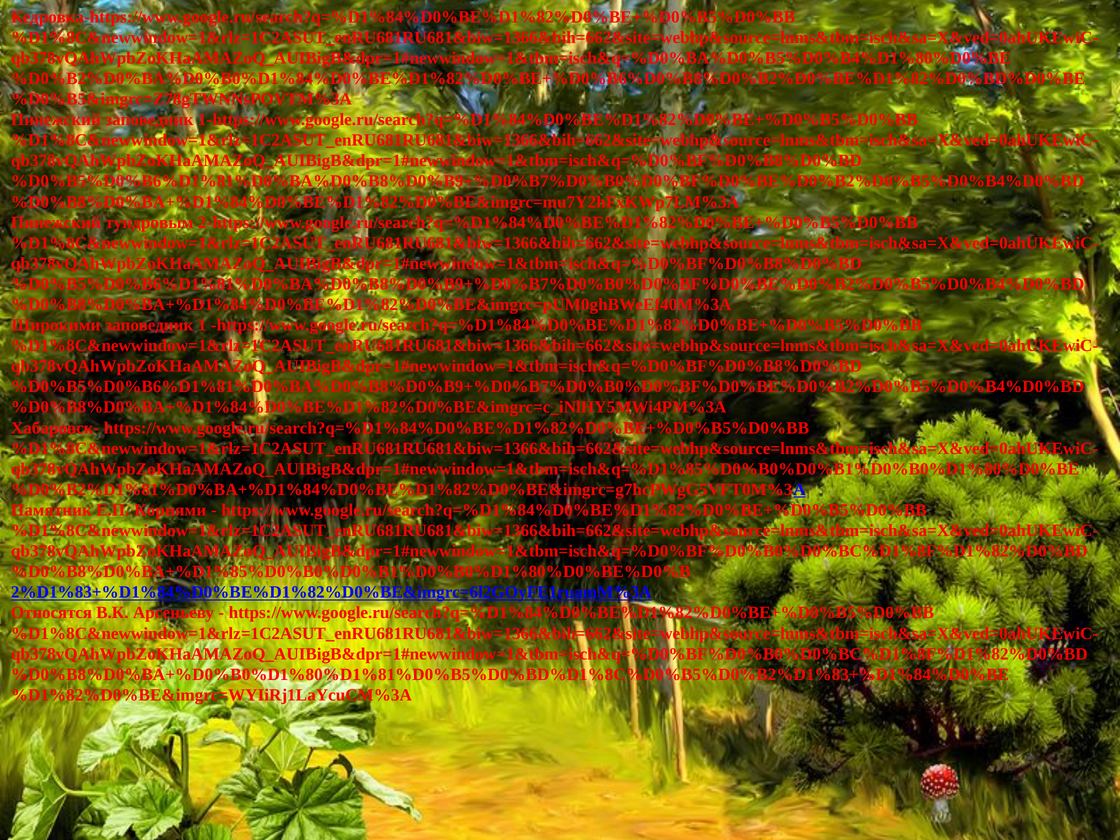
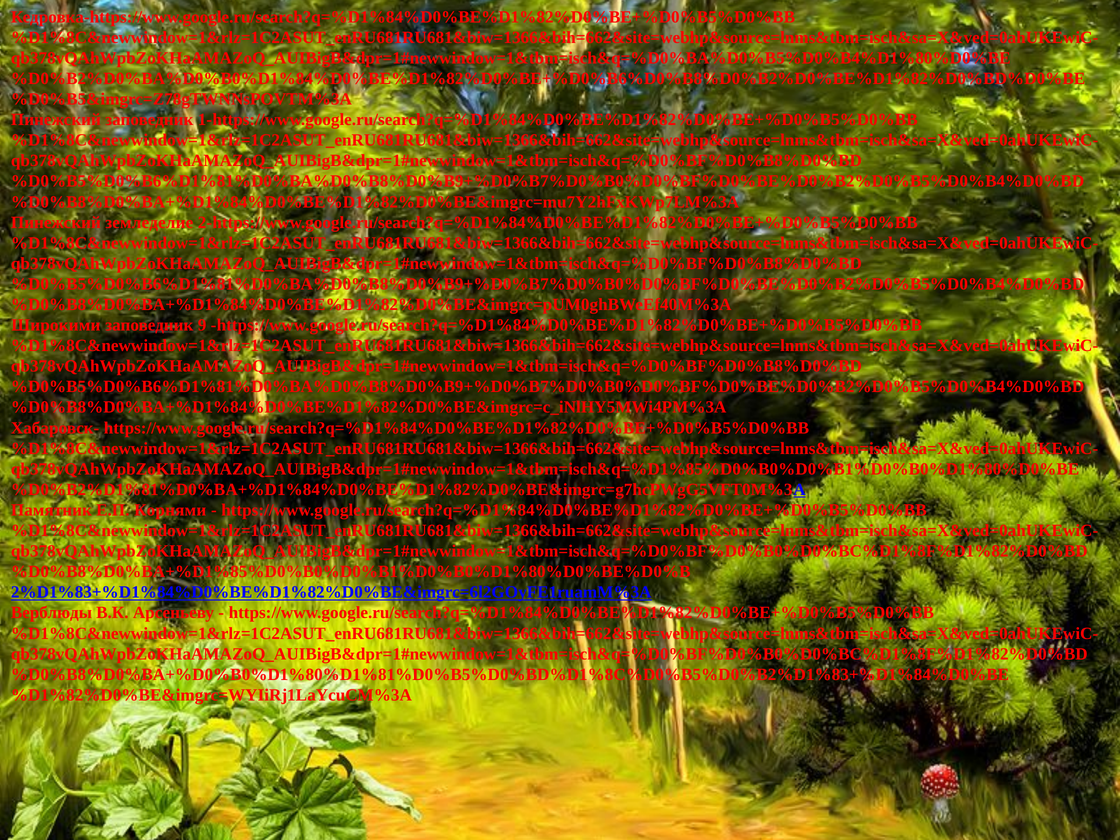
тундровым: тундровым -> земледелие
1: 1 -> 9
Относятся: Относятся -> Верблюды
